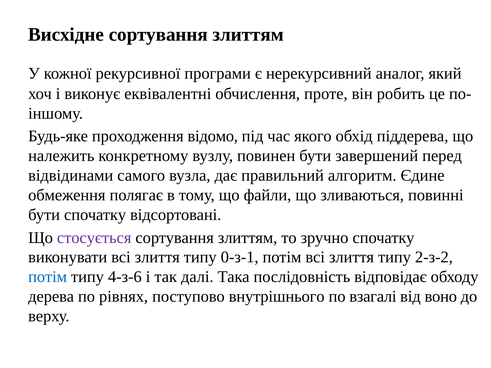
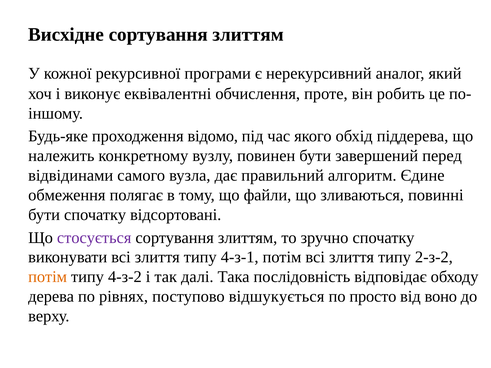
0-з-1: 0-з-1 -> 4-з-1
потім at (48, 277) colour: blue -> orange
4-з-6: 4-з-6 -> 4-з-2
внутрішнього: внутрішнього -> відшукується
взагалі: взагалі -> просто
